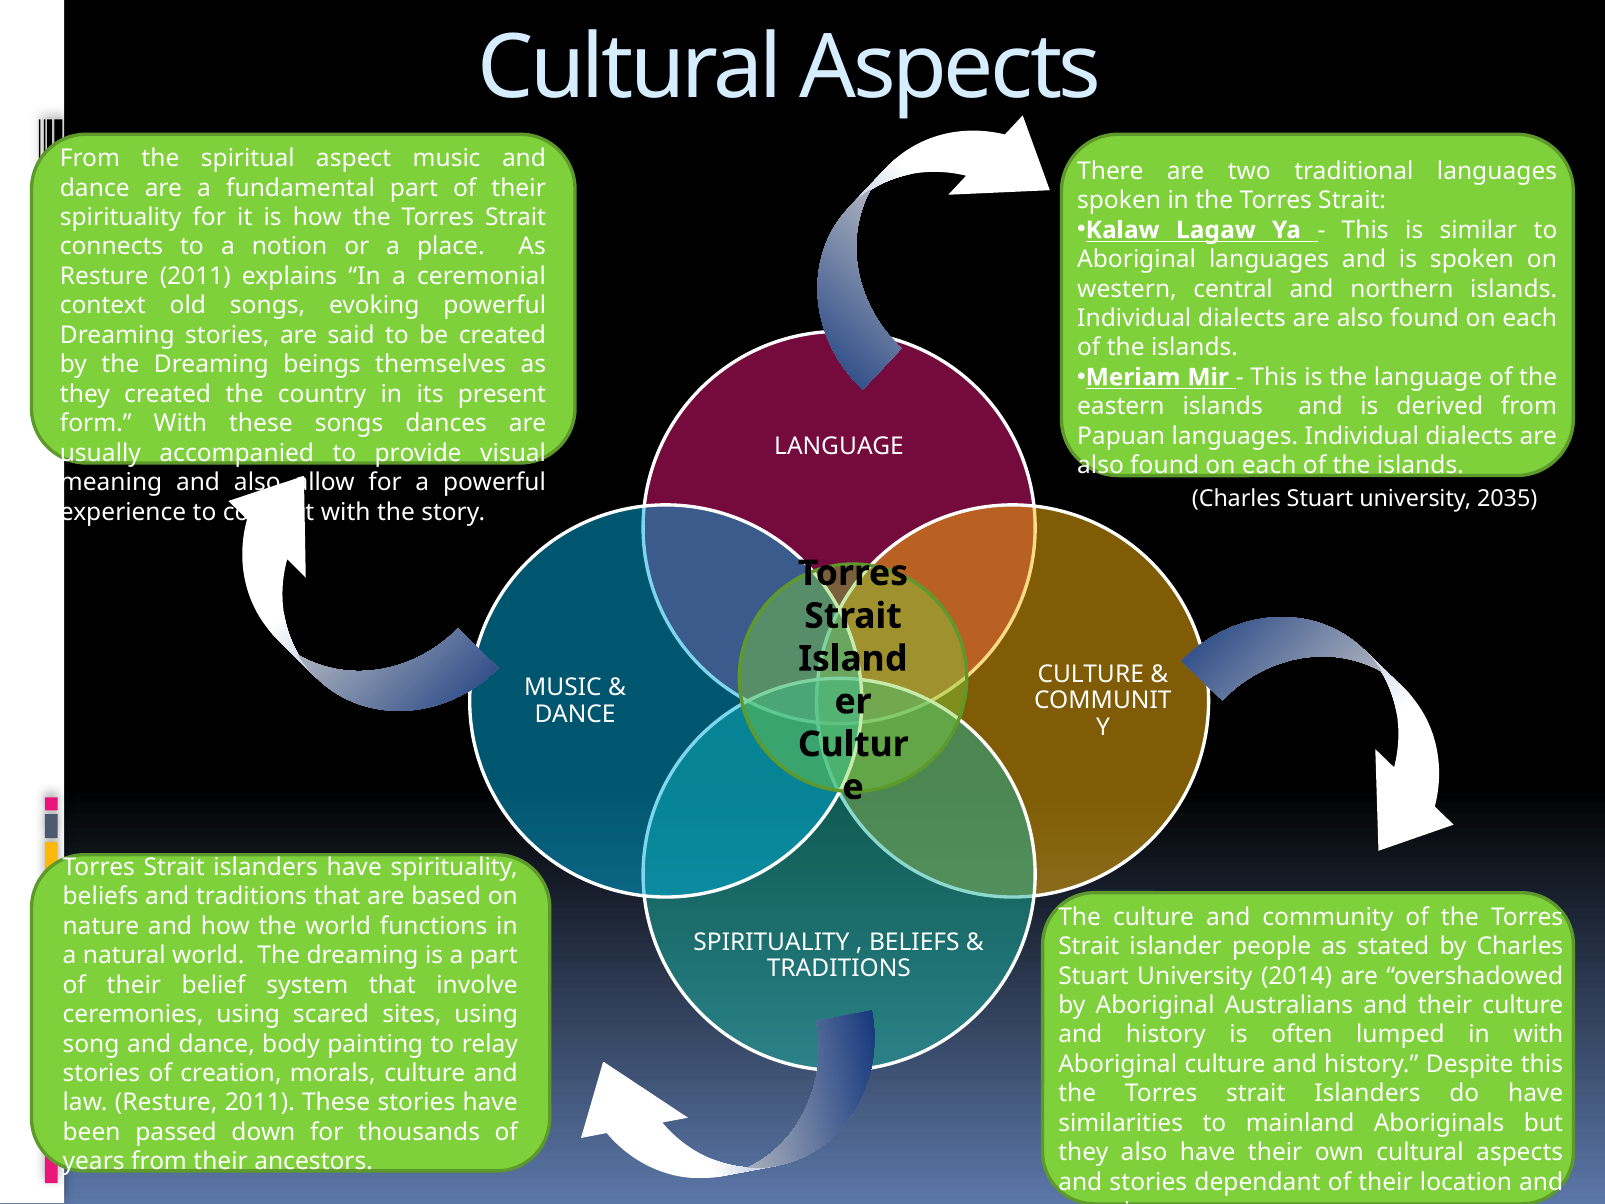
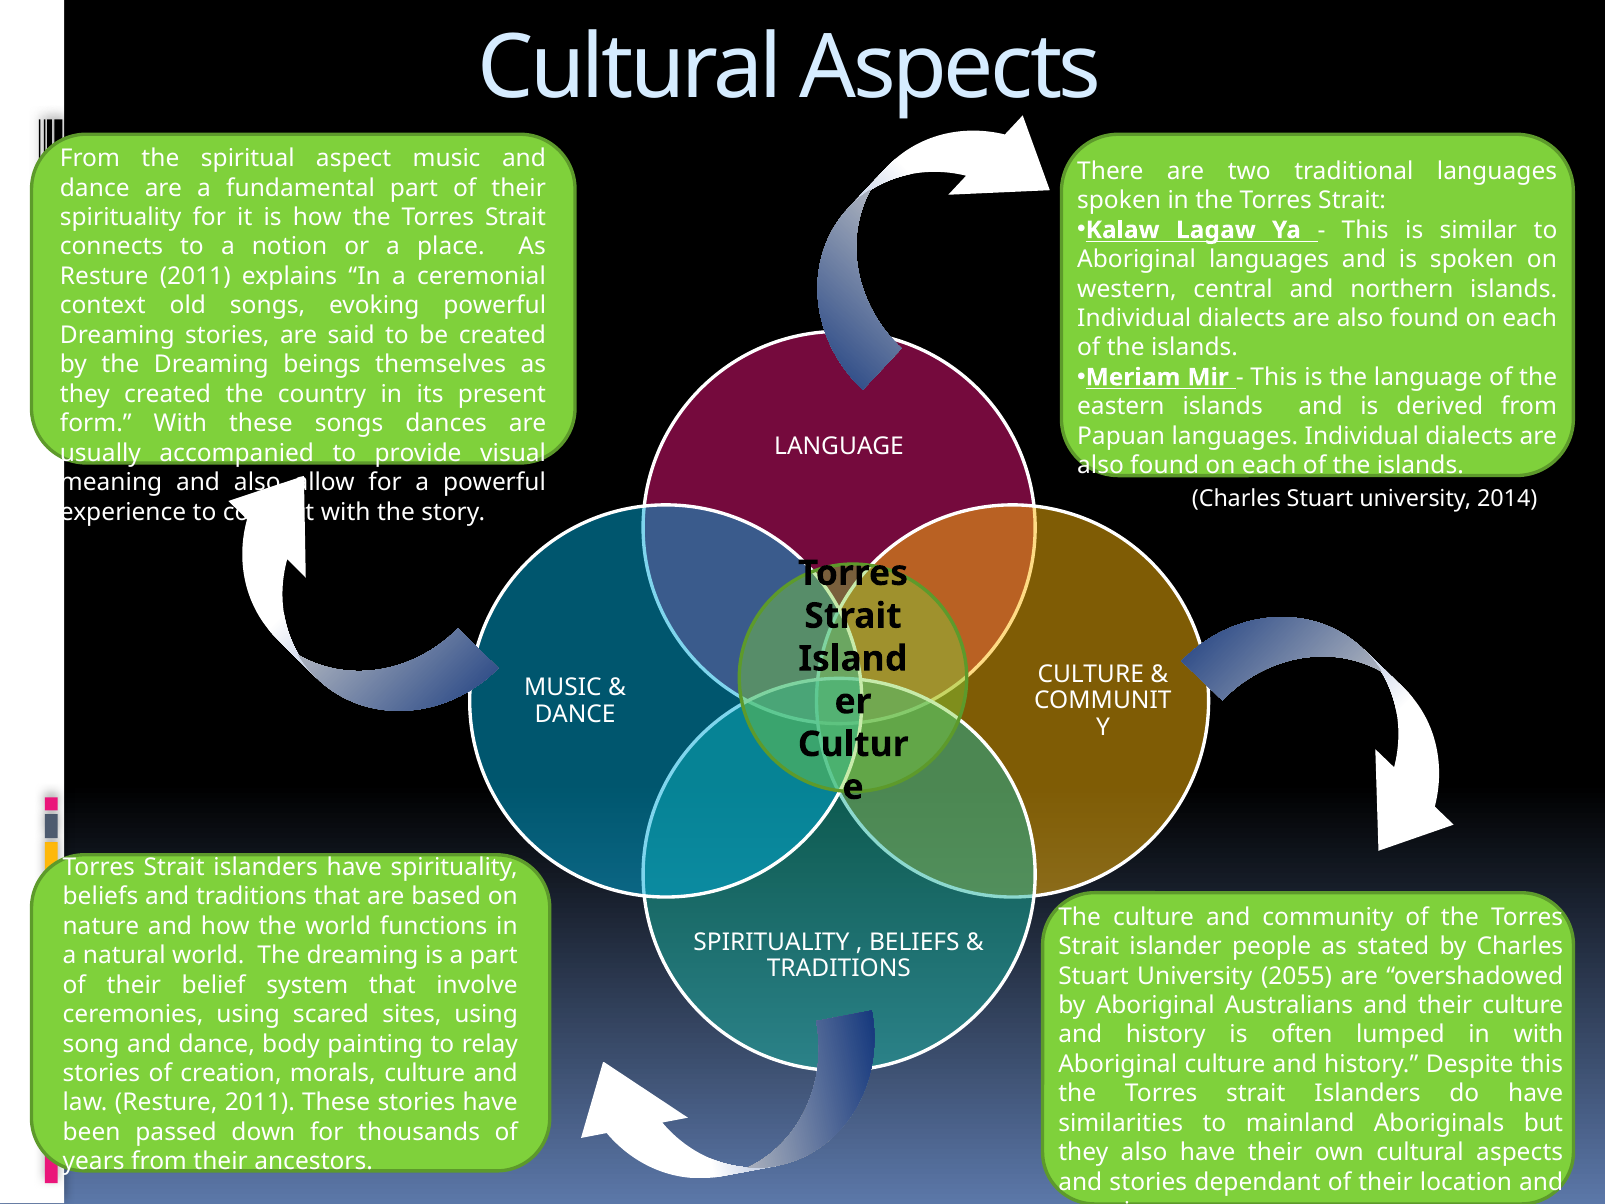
2035: 2035 -> 2014
2014: 2014 -> 2055
